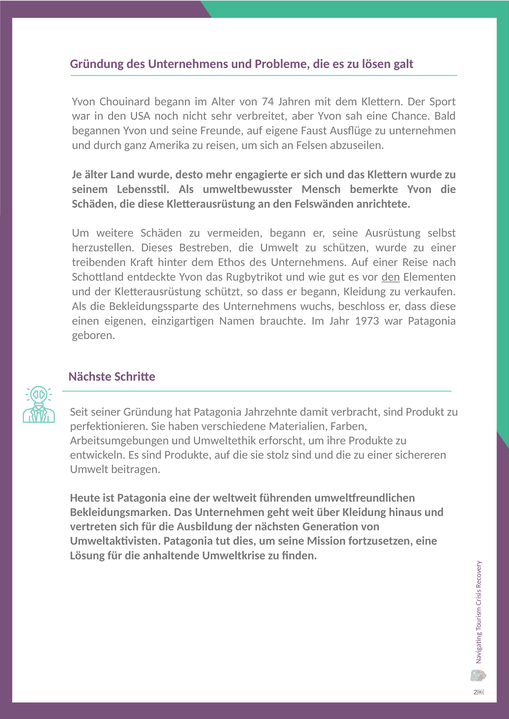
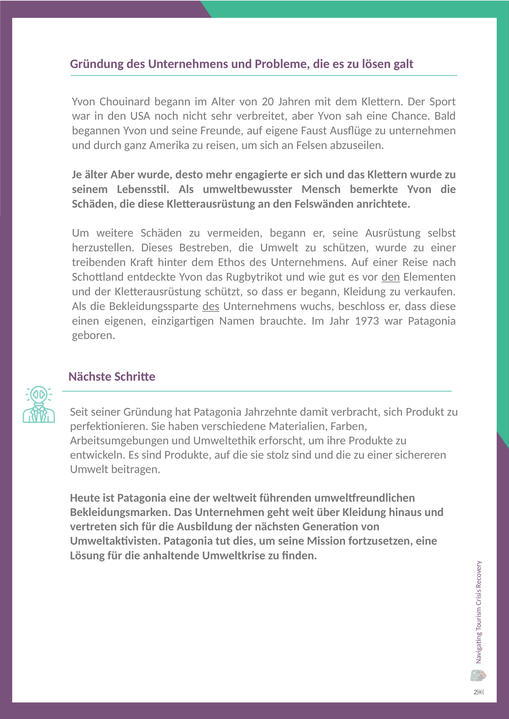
74: 74 -> 20
älter Land: Land -> Aber
des at (211, 306) underline: none -> present
verbracht sind: sind -> sich
